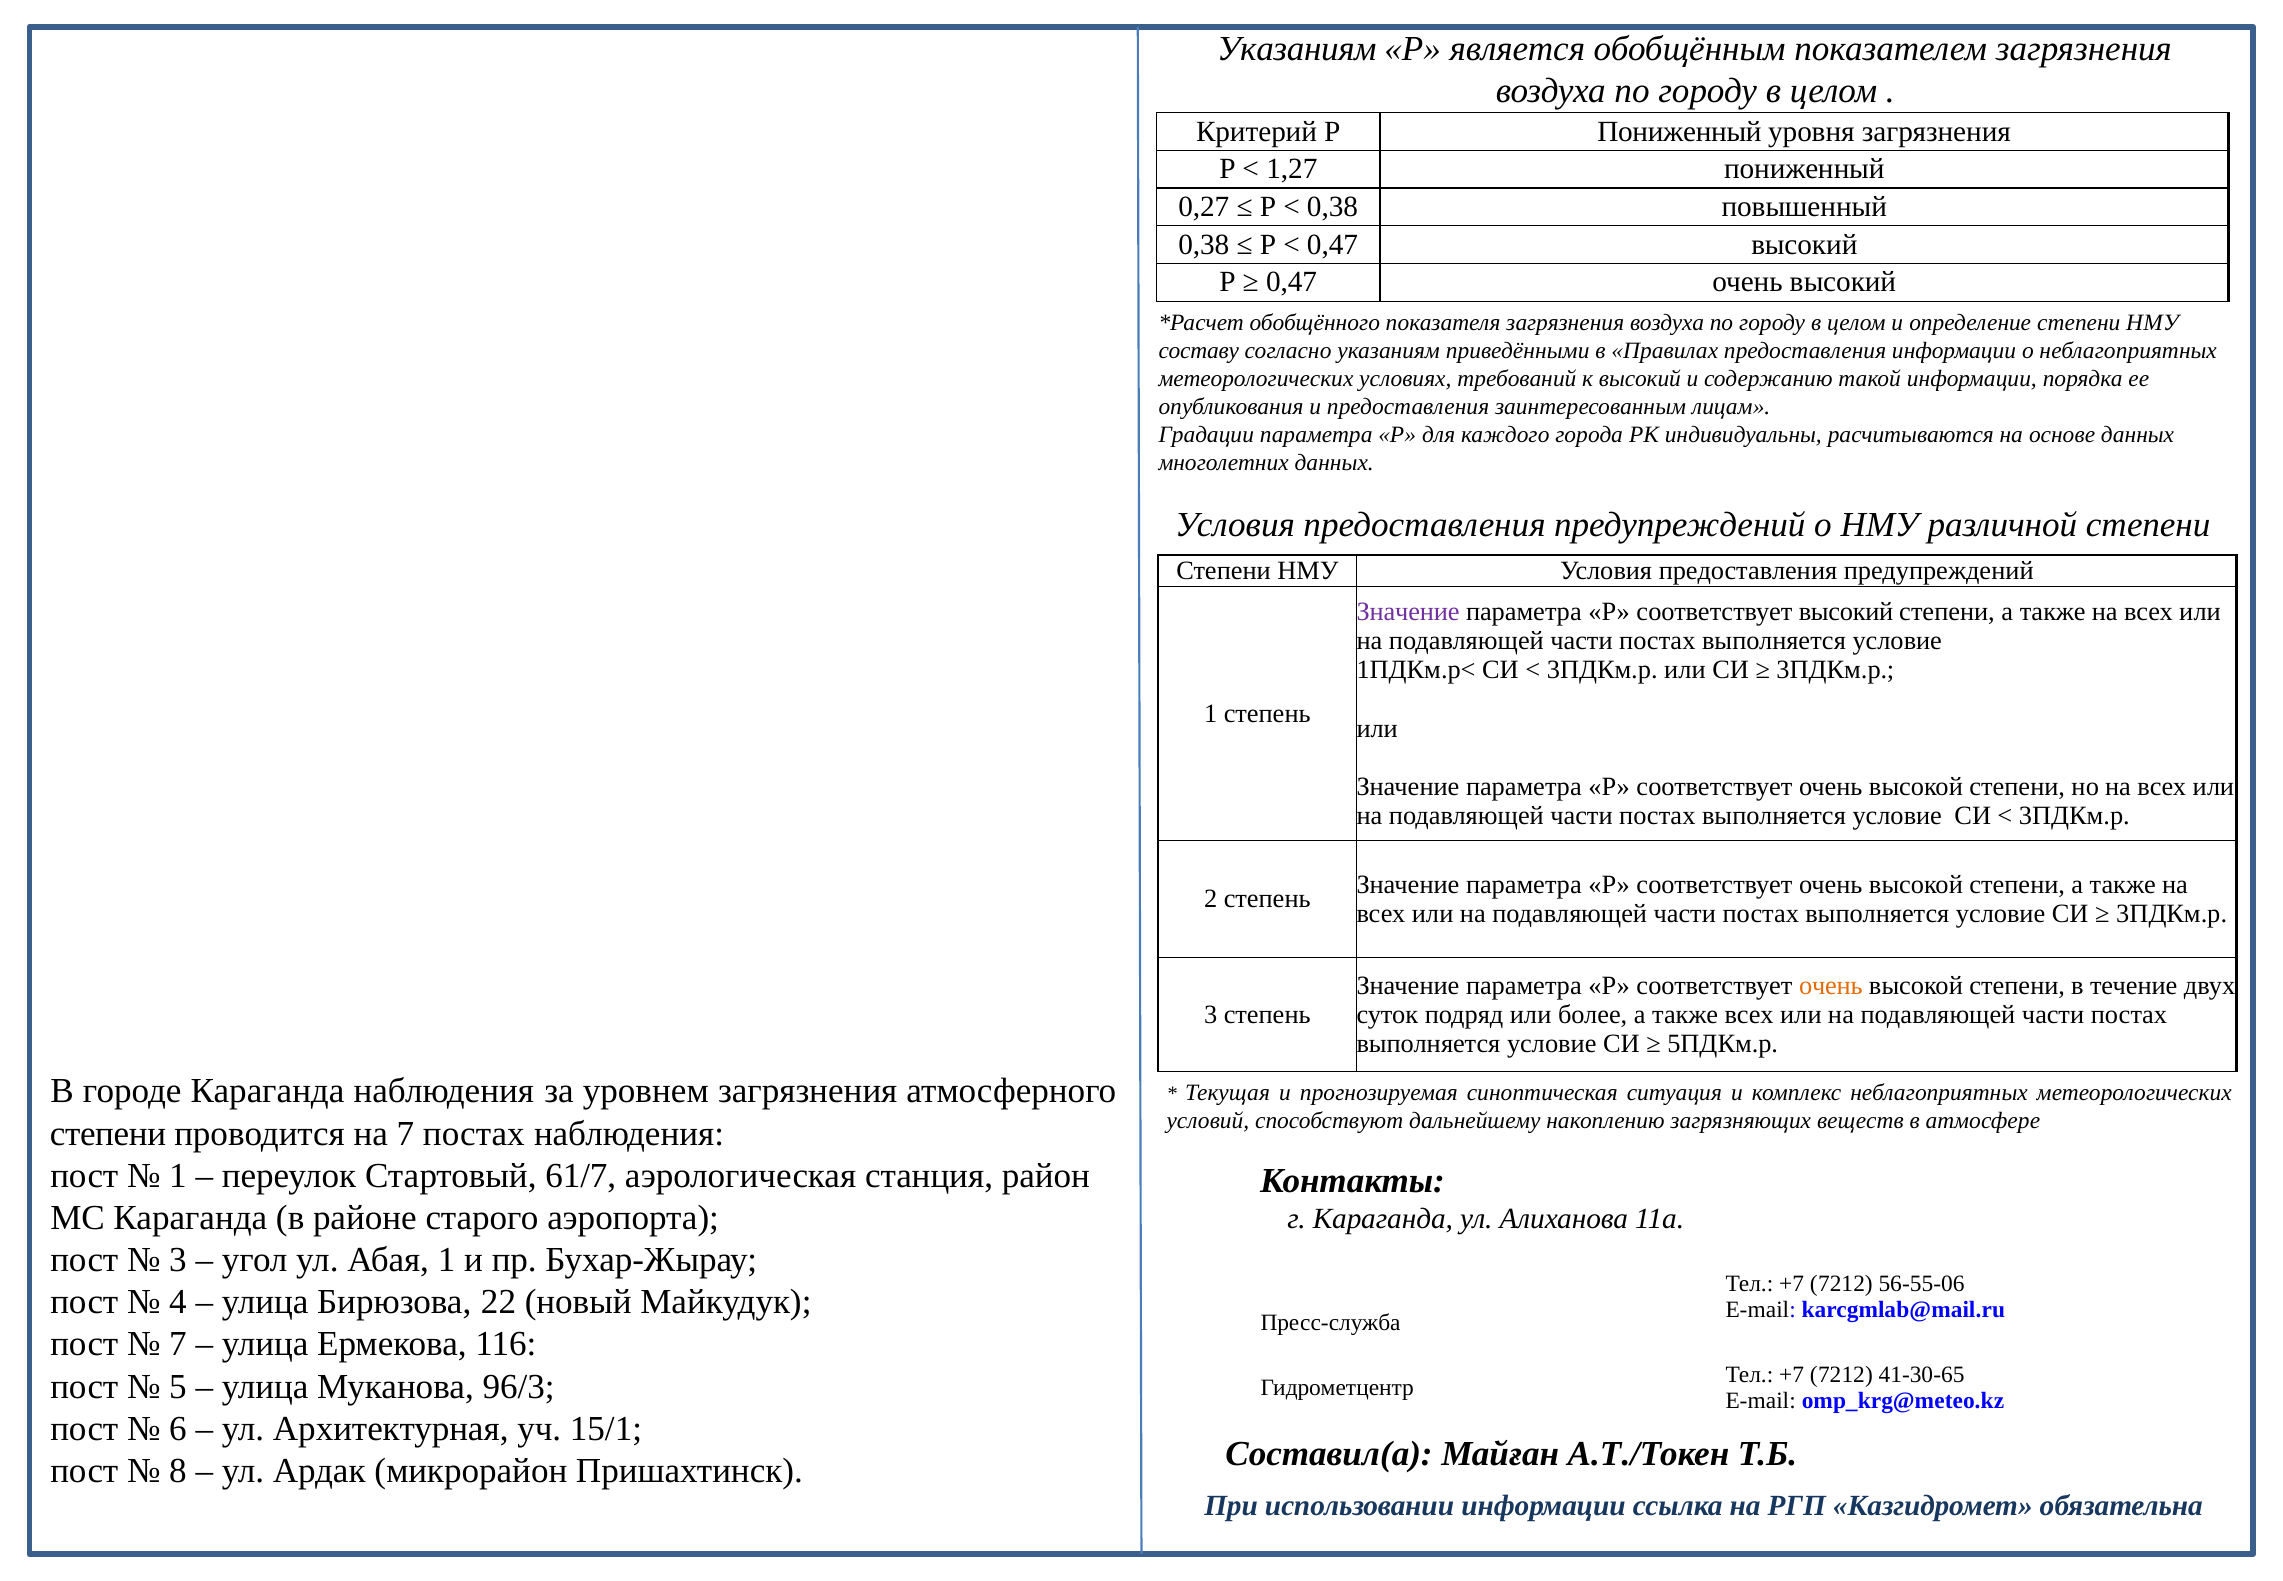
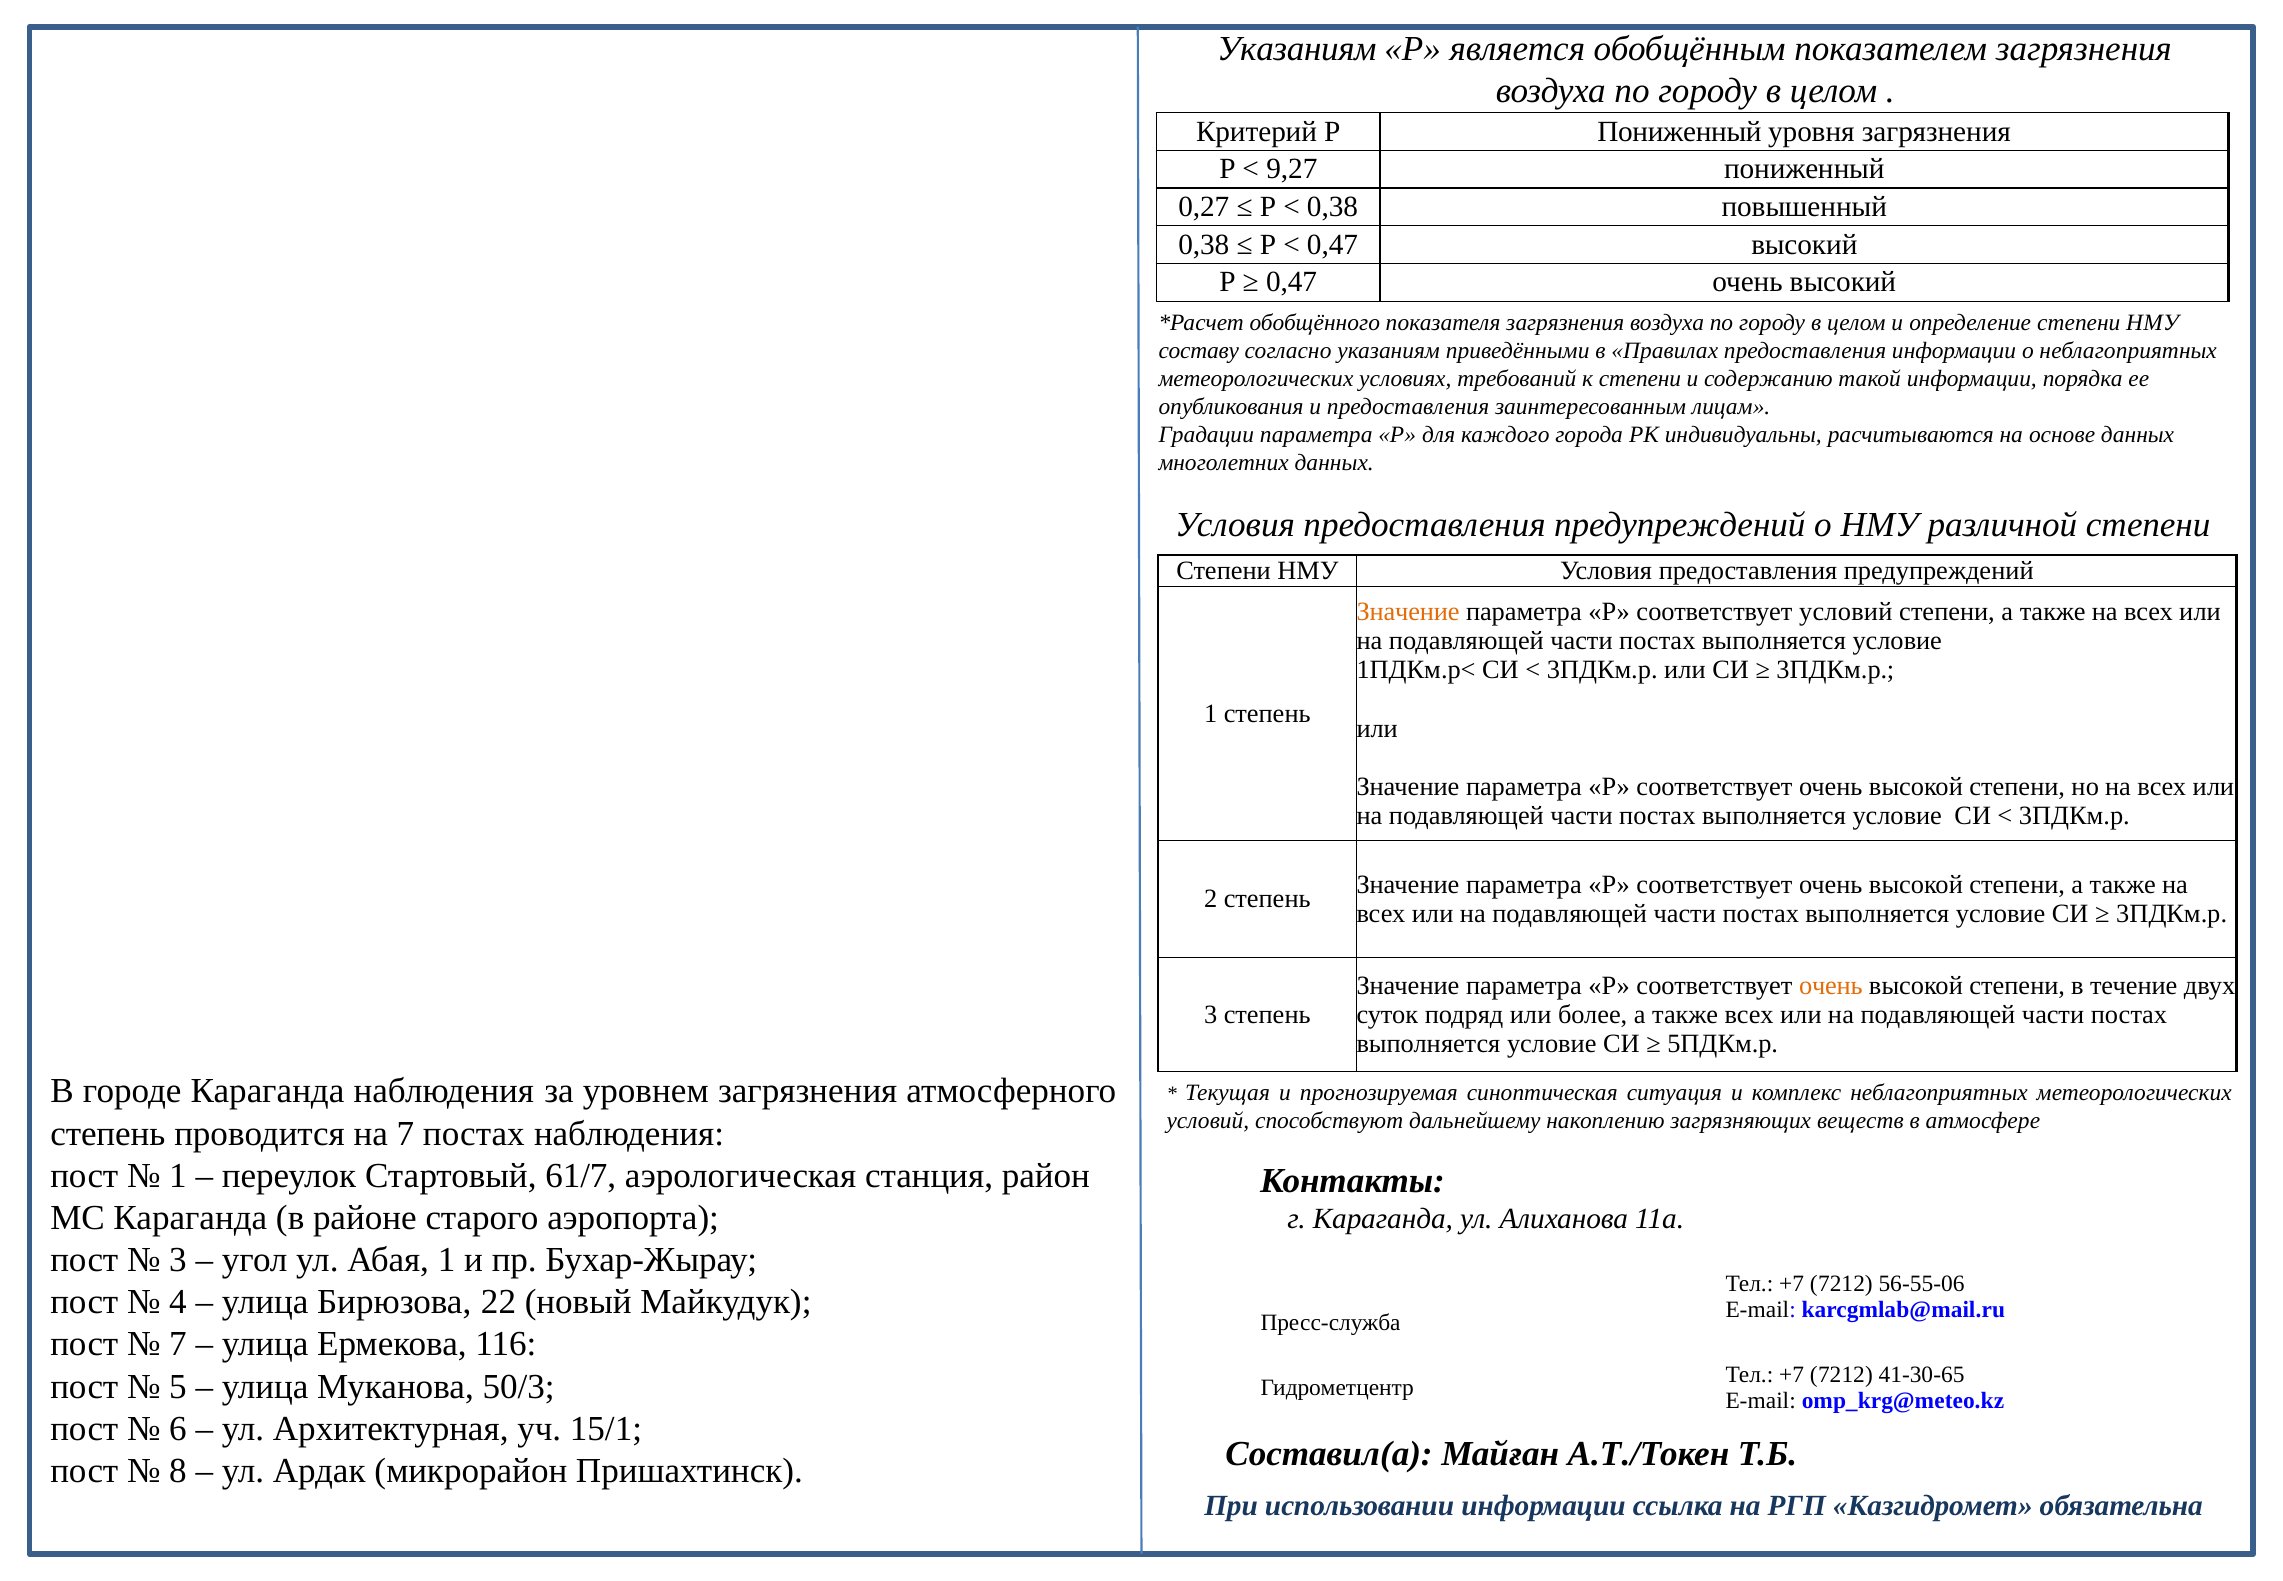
1,27: 1,27 -> 9,27
к высокий: высокий -> степени
Значение at (1408, 611) colour: purple -> orange
соответствует высокий: высокий -> условий
степени at (108, 1133): степени -> степень
96/3: 96/3 -> 50/3
